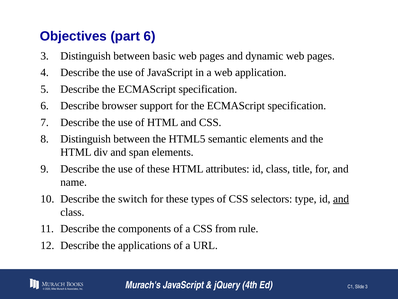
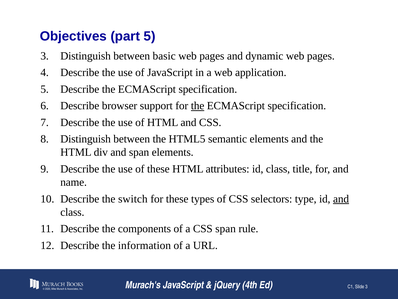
part 6: 6 -> 5
the at (198, 106) underline: none -> present
CSS from: from -> span
applications: applications -> information
